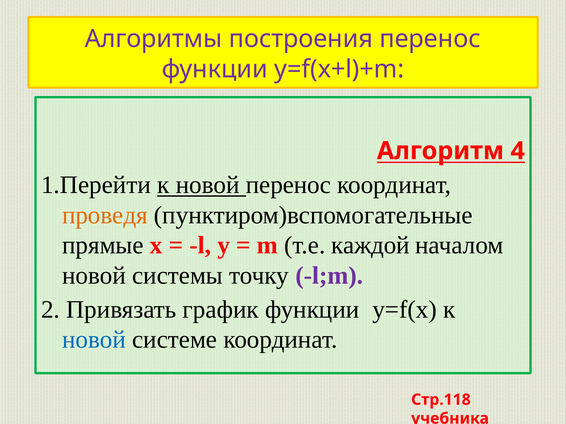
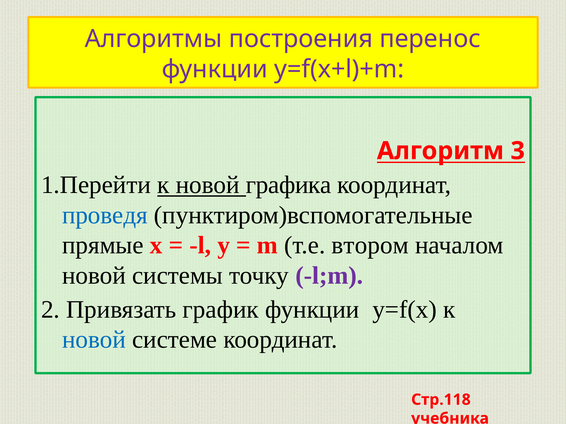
4: 4 -> 3
новой перенос: перенос -> графика
проведя colour: orange -> blue
каждой: каждой -> втором
